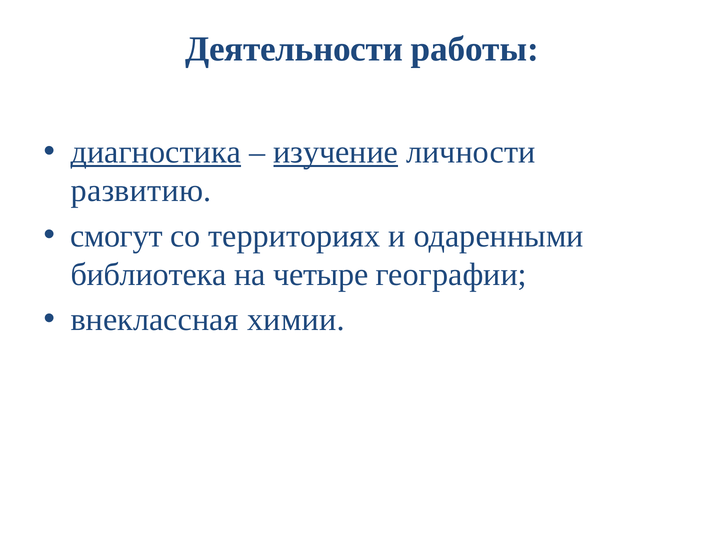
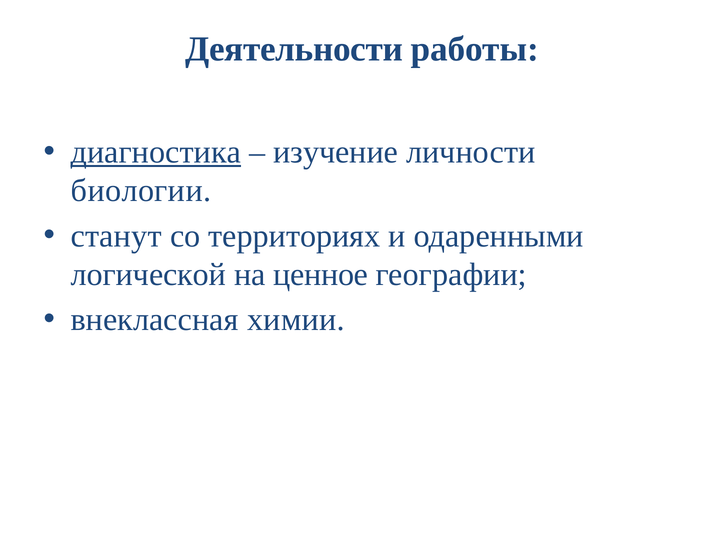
изучение underline: present -> none
развитию: развитию -> биологии
смогут: смогут -> станут
библиотека: библиотека -> логической
четыре: четыре -> ценное
